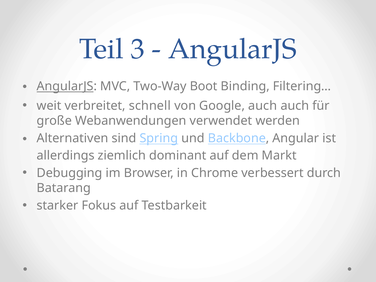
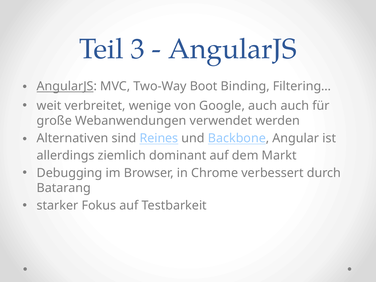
schnell: schnell -> wenige
Spring: Spring -> Reines
